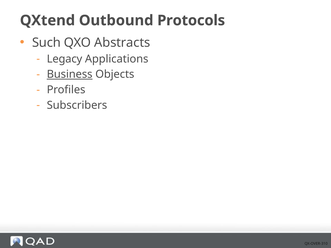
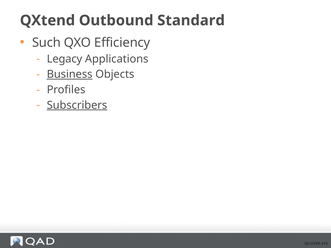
Protocols: Protocols -> Standard
Abstracts: Abstracts -> Efficiency
Subscribers underline: none -> present
